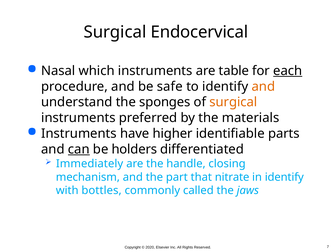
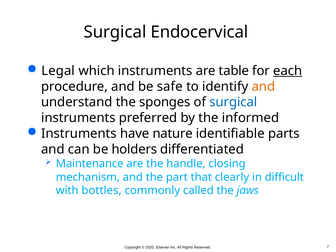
Nasal: Nasal -> Legal
surgical at (233, 102) colour: orange -> blue
materials: materials -> informed
higher: higher -> nature
can underline: present -> none
Immediately: Immediately -> Maintenance
nitrate: nitrate -> clearly
in identify: identify -> difficult
